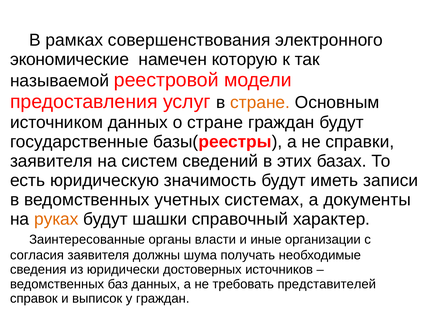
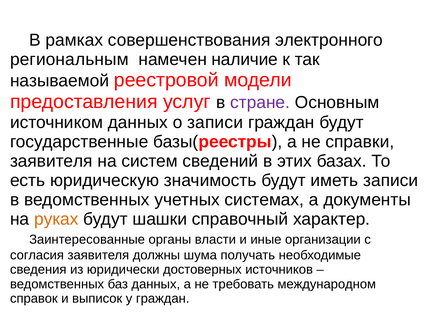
экономические: экономические -> региональным
которую: которую -> наличие
стране at (260, 103) colour: orange -> purple
о стране: стране -> записи
представителей: представителей -> международном
